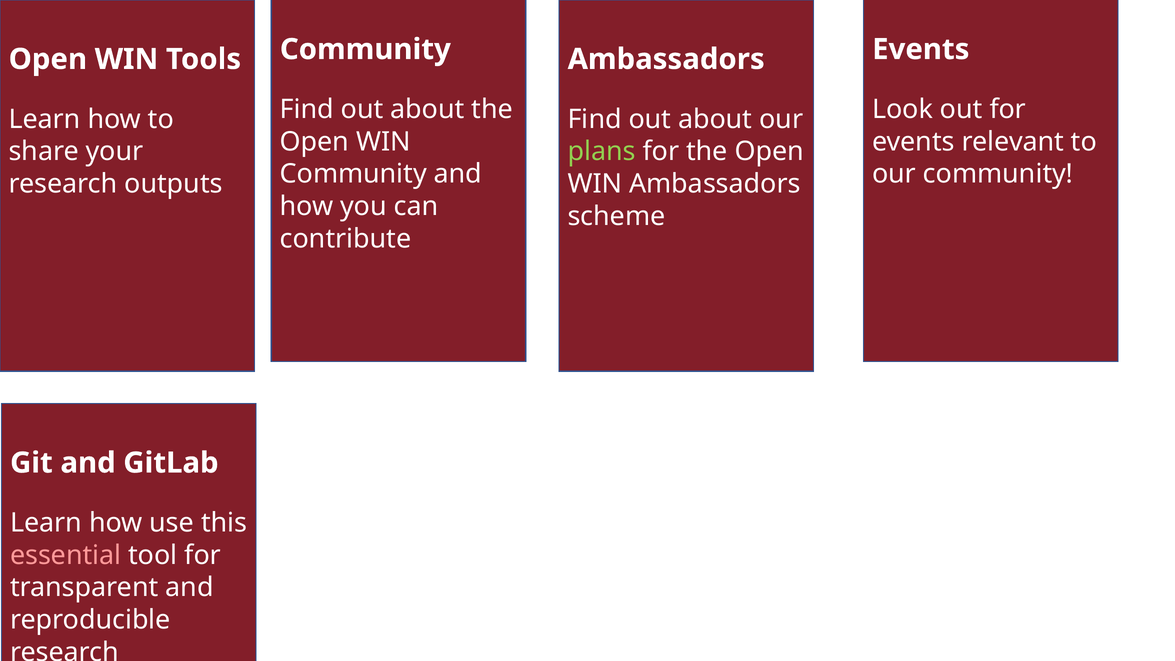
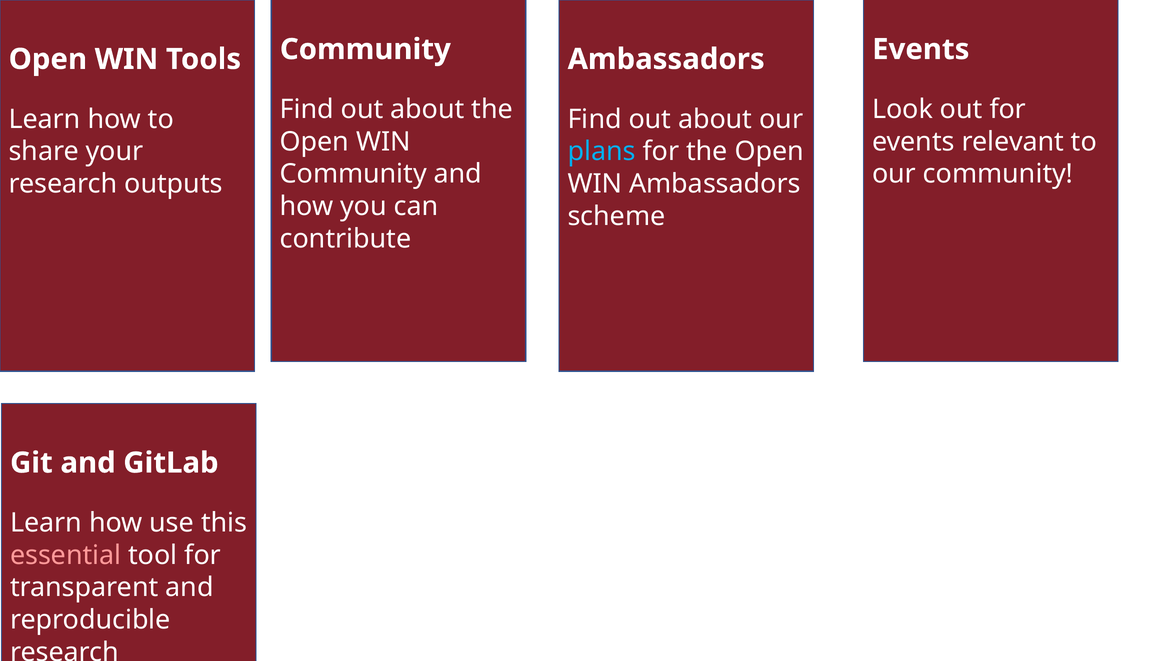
plans colour: light green -> light blue
